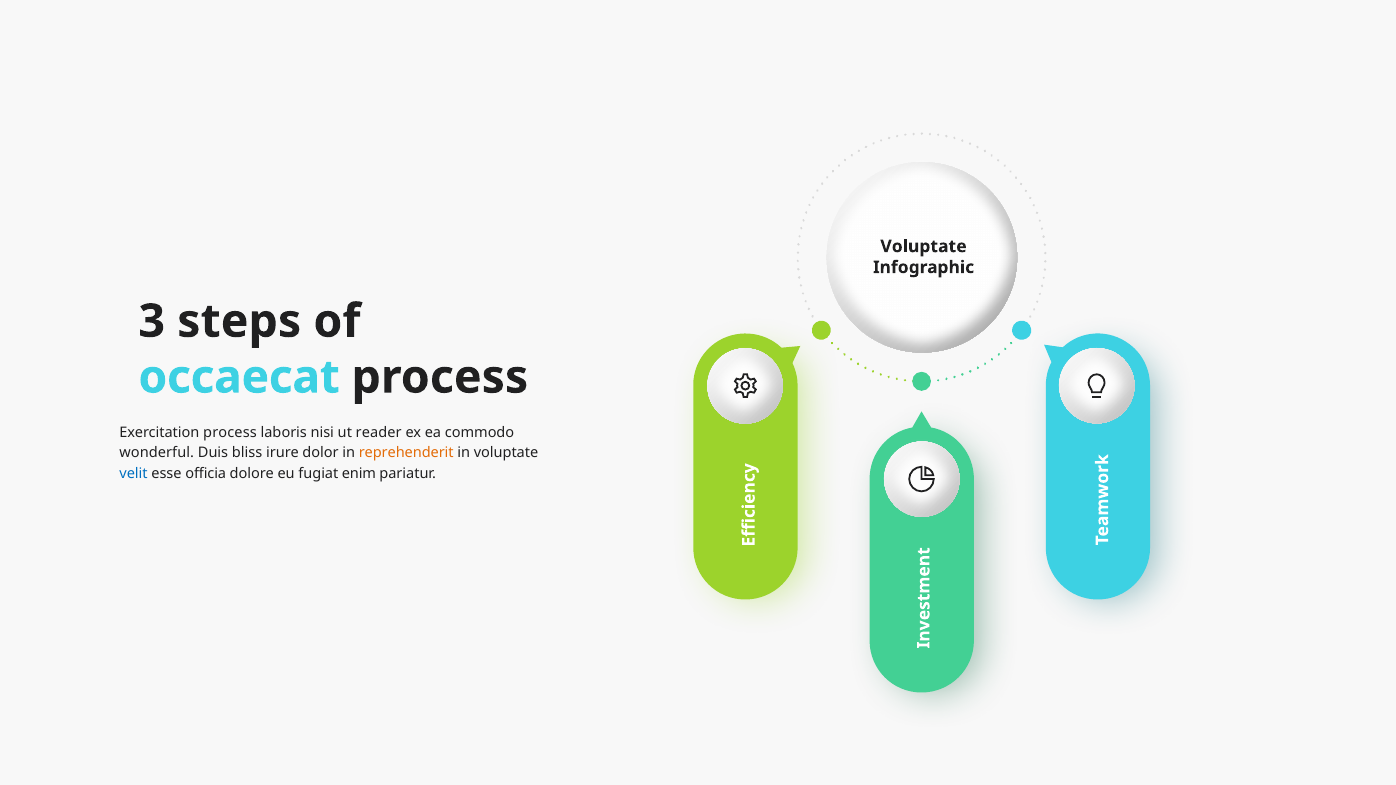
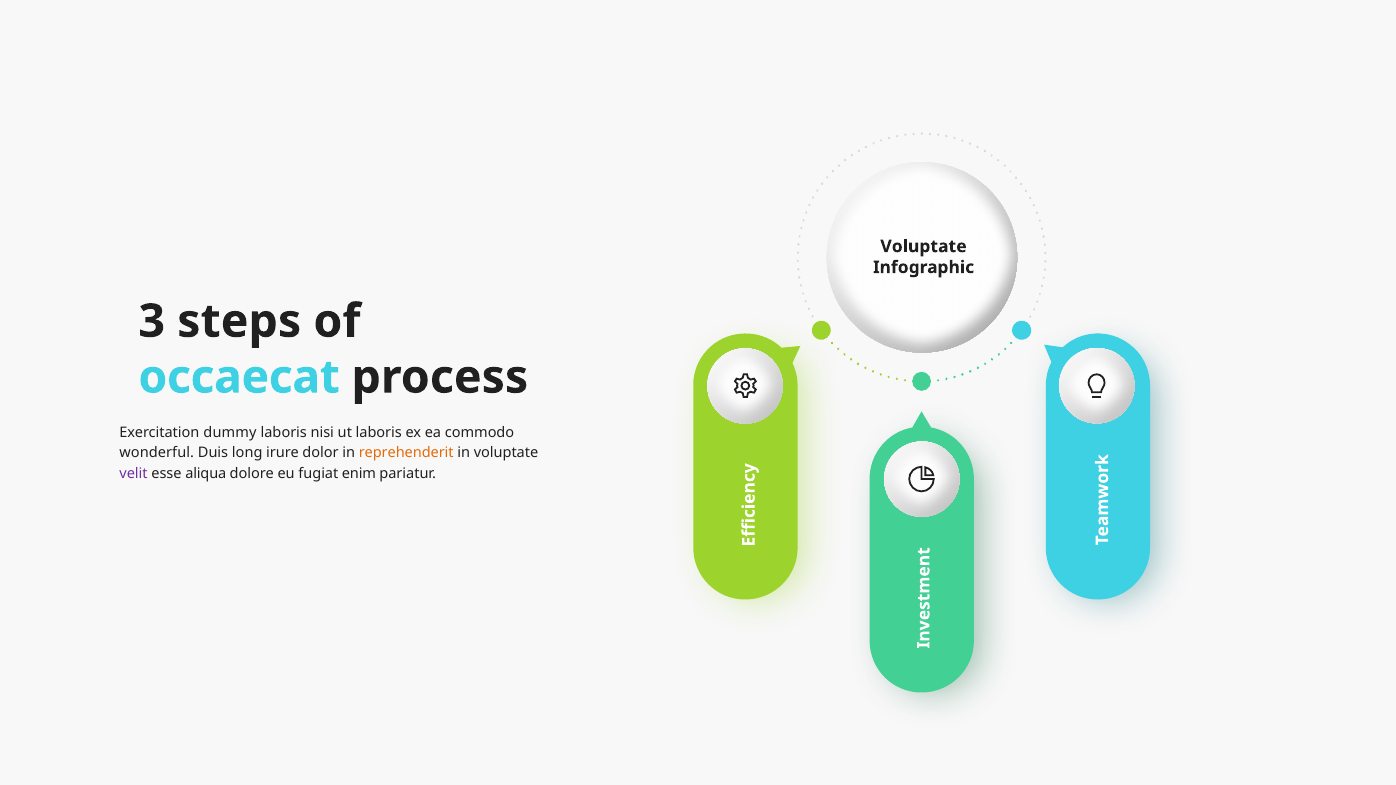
Exercitation process: process -> dummy
ut reader: reader -> laboris
bliss: bliss -> long
velit colour: blue -> purple
officia: officia -> aliqua
